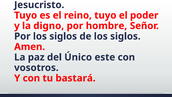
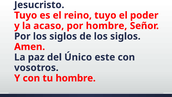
digno: digno -> acaso
tu bastará: bastará -> hombre
